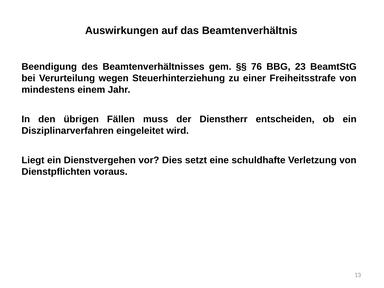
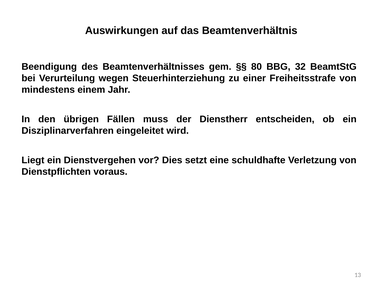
76: 76 -> 80
23: 23 -> 32
